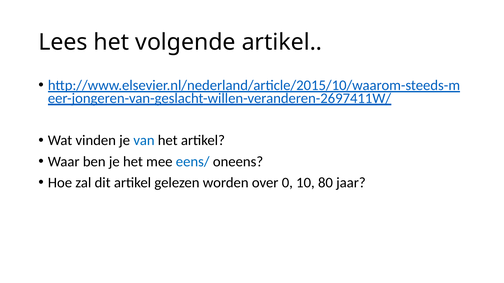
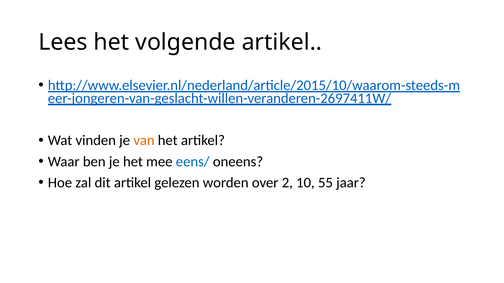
van colour: blue -> orange
0: 0 -> 2
80: 80 -> 55
